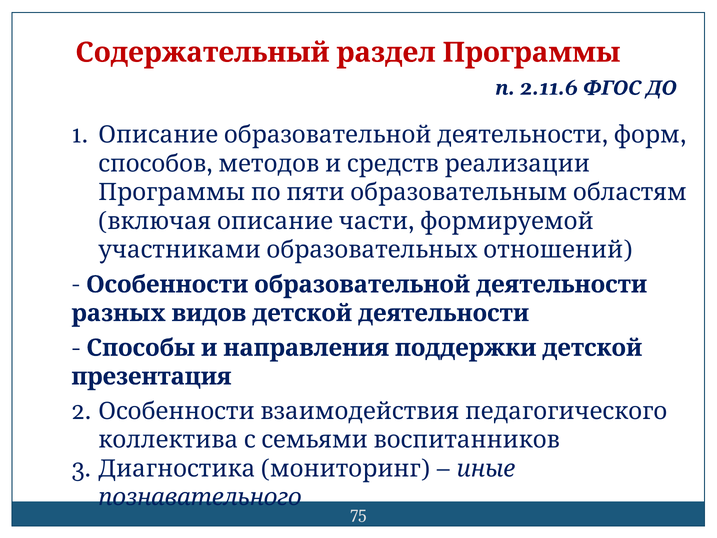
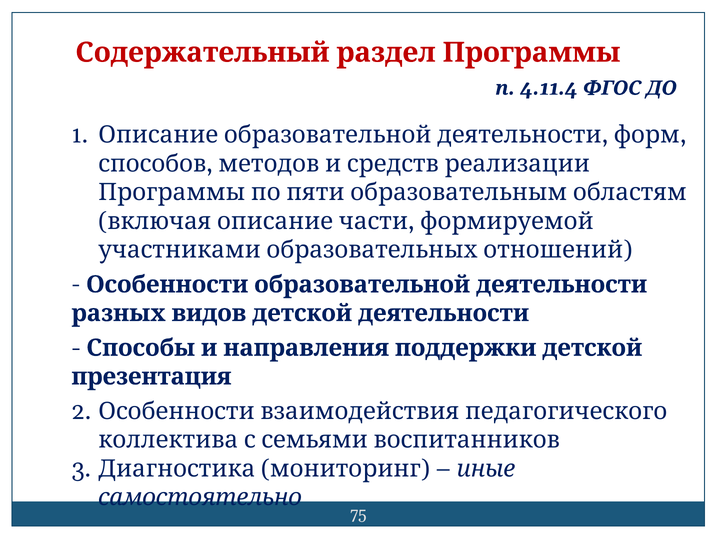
2.11.6: 2.11.6 -> 4.11.4
познавательного: познавательного -> самостоятельно
